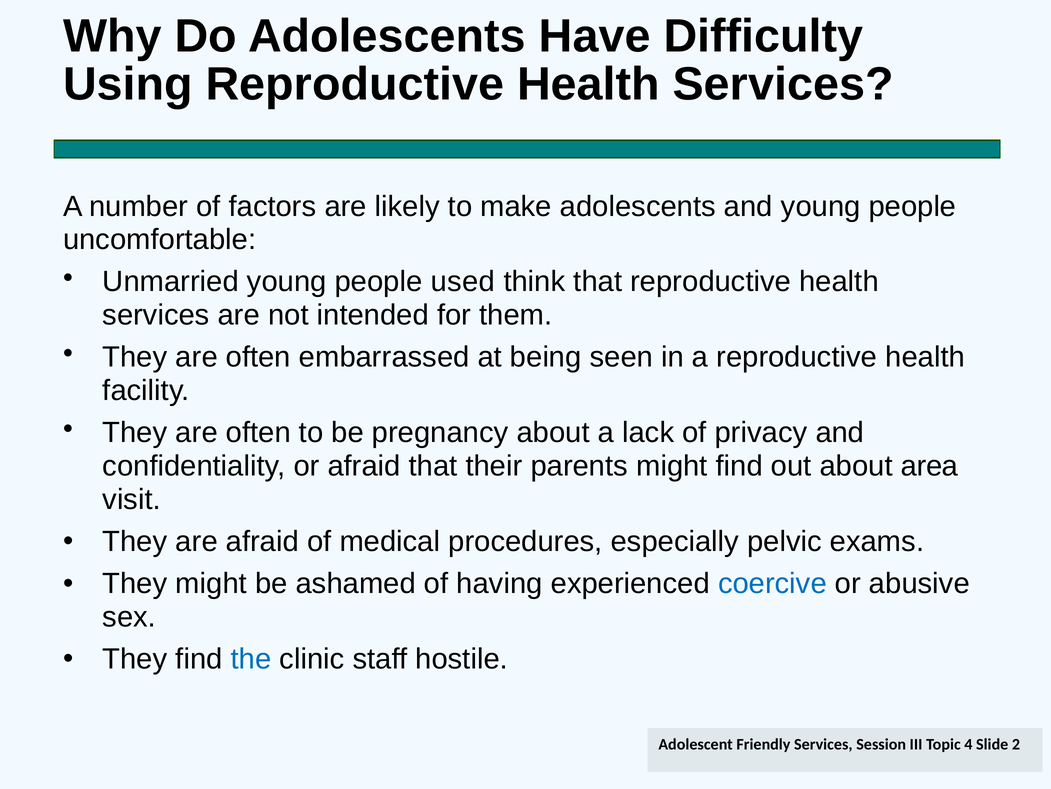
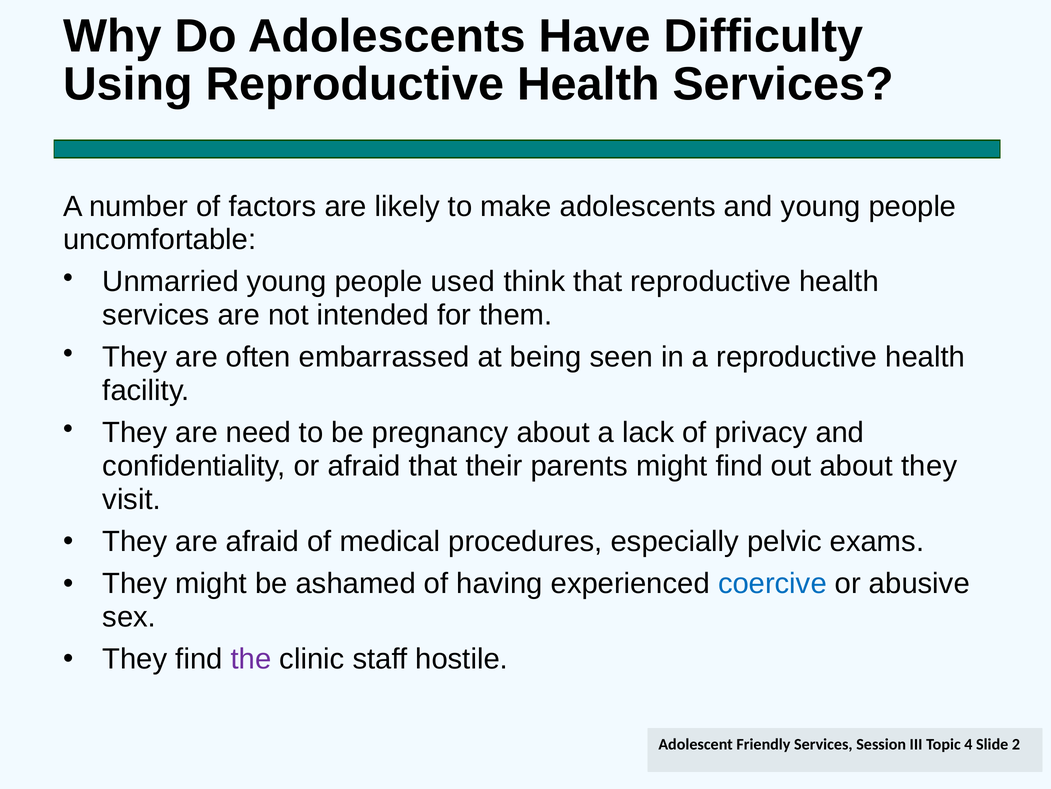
often at (258, 432): often -> need
about area: area -> they
the colour: blue -> purple
